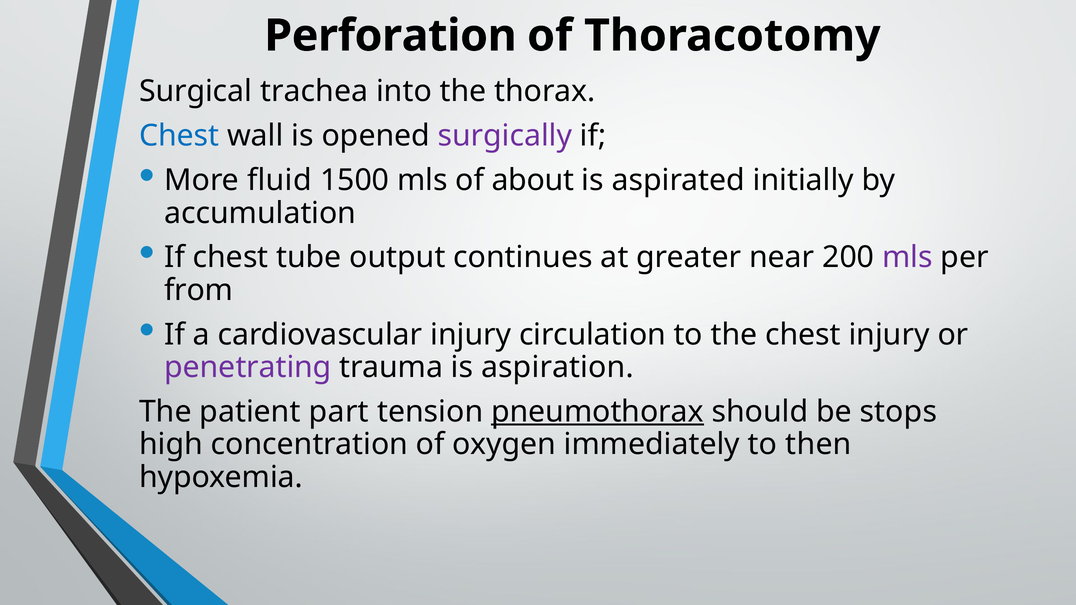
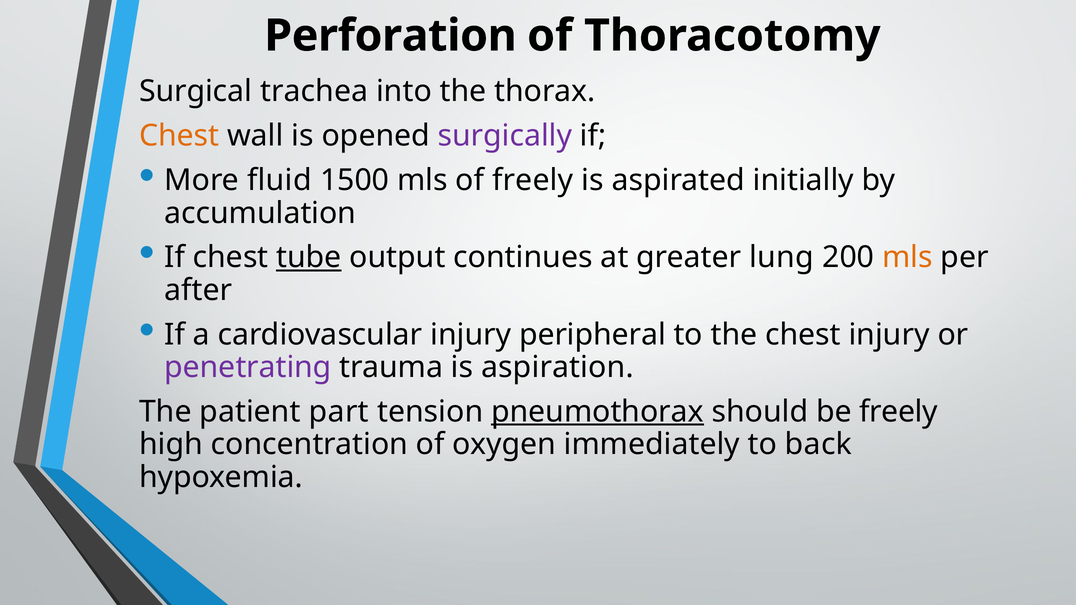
Chest at (179, 136) colour: blue -> orange
of about: about -> freely
tube underline: none -> present
near: near -> lung
mls at (907, 258) colour: purple -> orange
from: from -> after
circulation: circulation -> peripheral
be stops: stops -> freely
then: then -> back
